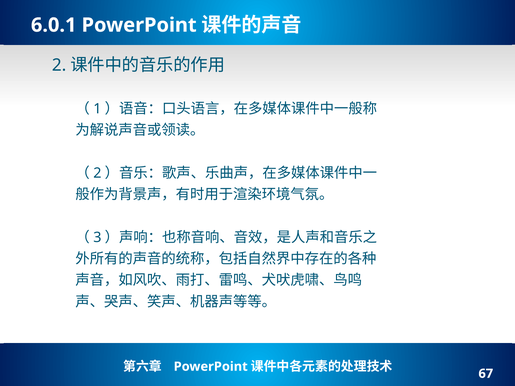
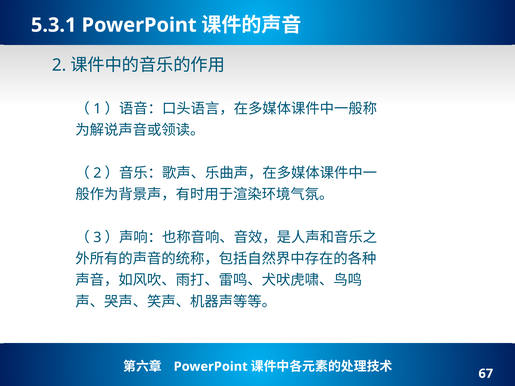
6.0.1: 6.0.1 -> 5.3.1
